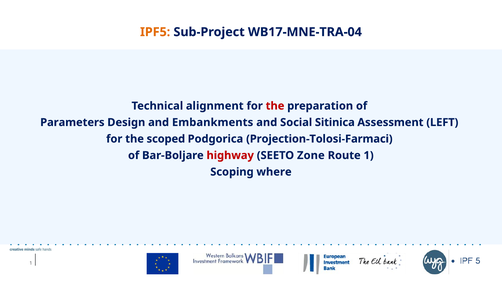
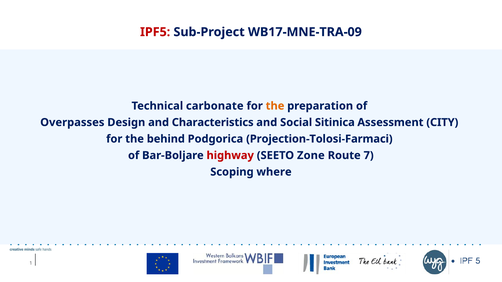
IPF5 colour: orange -> red
WB17-MNE-TRA-04: WB17-MNE-TRA-04 -> WB17-MNE-TRA-09
alignment: alignment -> carbonate
the at (275, 106) colour: red -> orange
Parameters: Parameters -> Overpasses
Embankments: Embankments -> Characteristics
LEFT: LEFT -> CITY
scoped: scoped -> behind
Route 1: 1 -> 7
